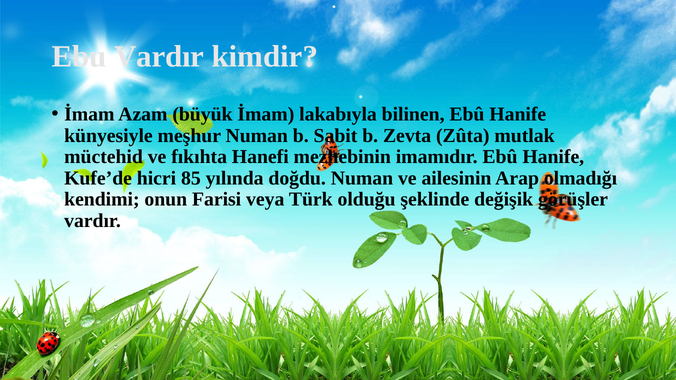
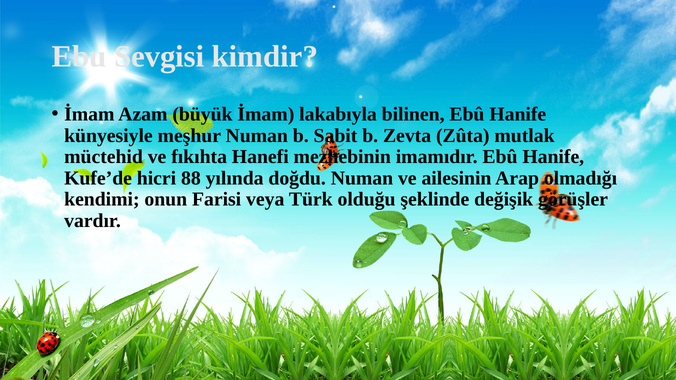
Ebu Vardır: Vardır -> Sevgisi
85: 85 -> 88
